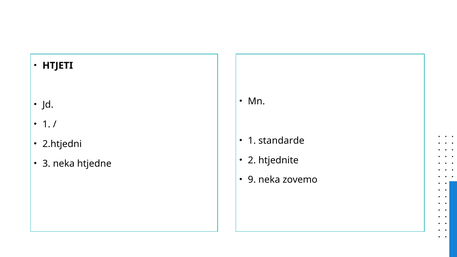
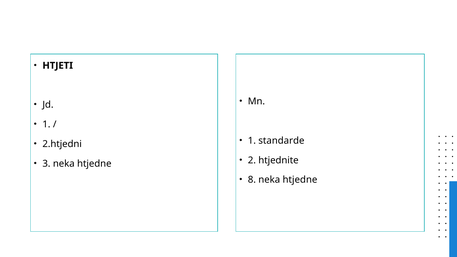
9: 9 -> 8
zovemo at (300, 180): zovemo -> htjedne
